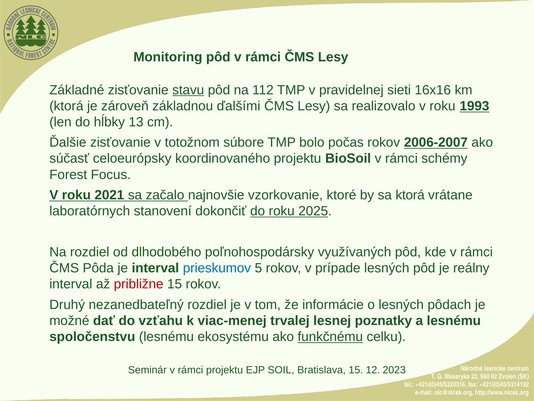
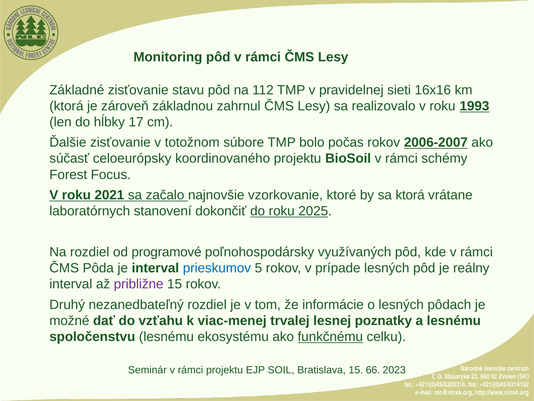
stavu underline: present -> none
ďalšími: ďalšími -> zahrnul
13: 13 -> 17
dlhodobého: dlhodobého -> programové
približne colour: red -> purple
12: 12 -> 66
